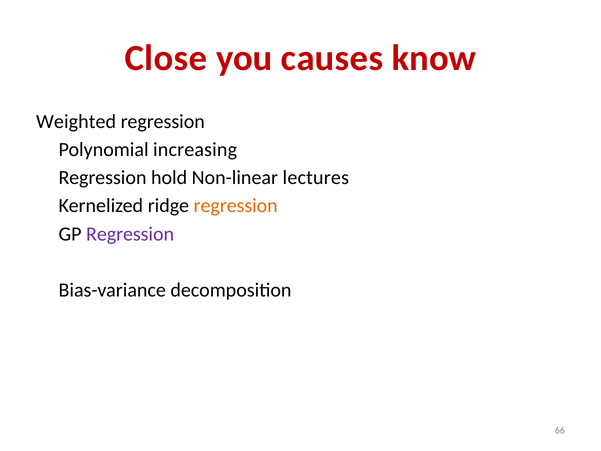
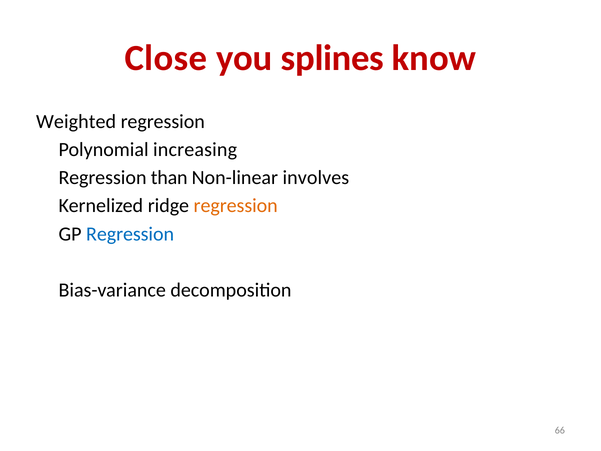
causes: causes -> splines
hold: hold -> than
lectures: lectures -> involves
Regression at (130, 234) colour: purple -> blue
